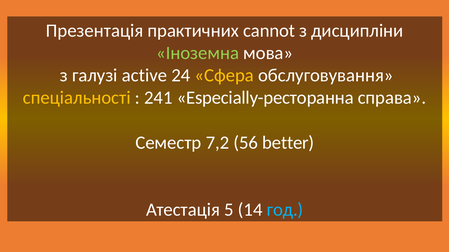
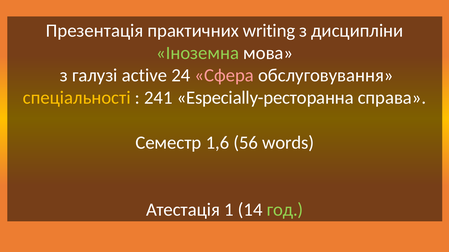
cannot: cannot -> writing
Сфера colour: yellow -> pink
7,2: 7,2 -> 1,6
better: better -> words
5: 5 -> 1
год colour: light blue -> light green
